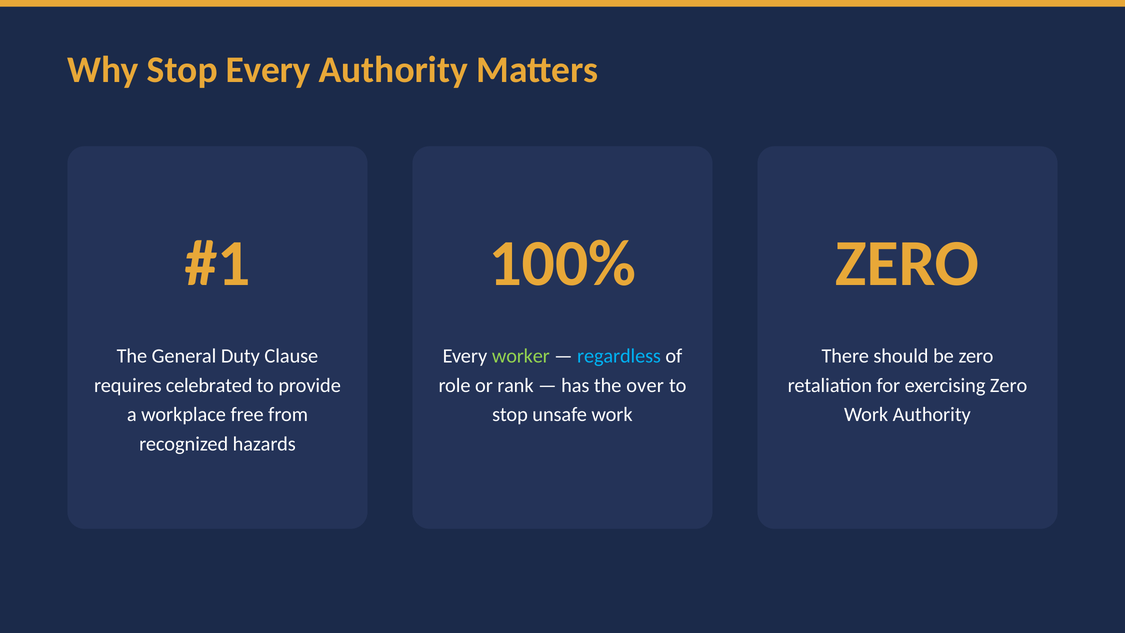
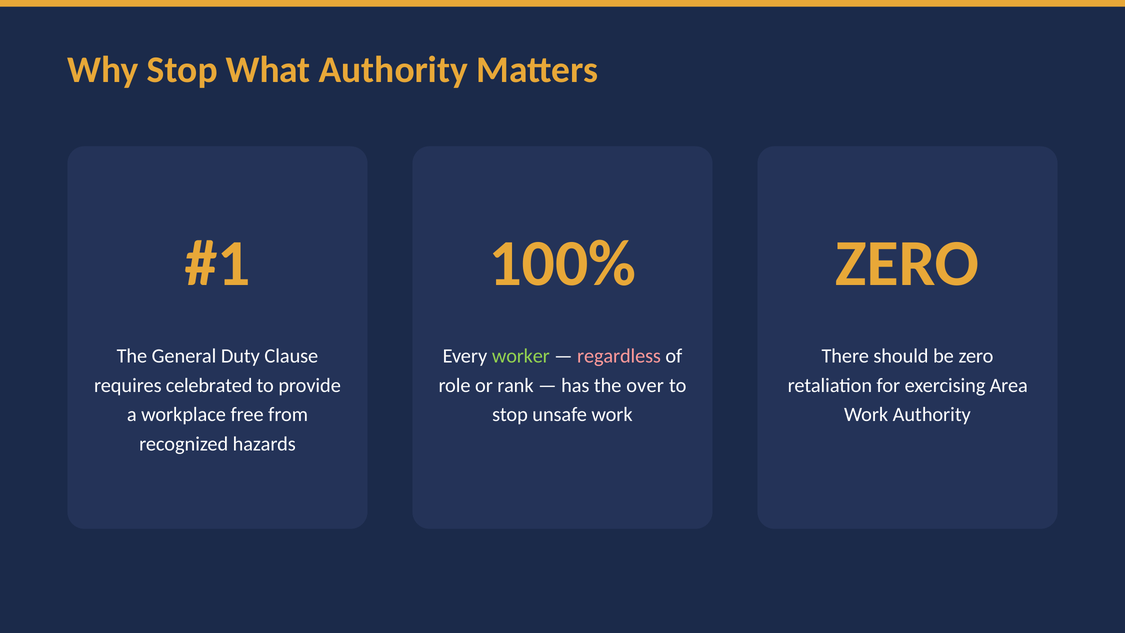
Stop Every: Every -> What
regardless colour: light blue -> pink
exercising Zero: Zero -> Area
